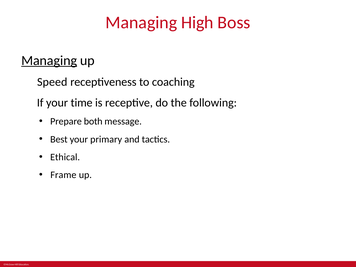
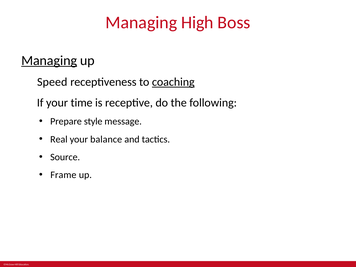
coaching underline: none -> present
both: both -> style
Best: Best -> Real
primary: primary -> balance
Ethical: Ethical -> Source
